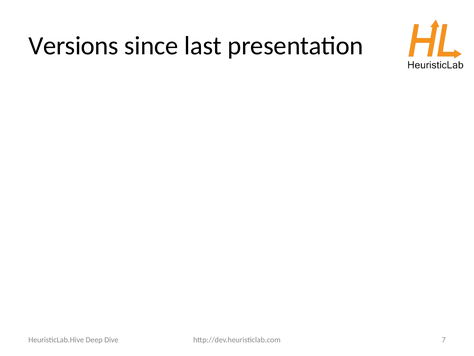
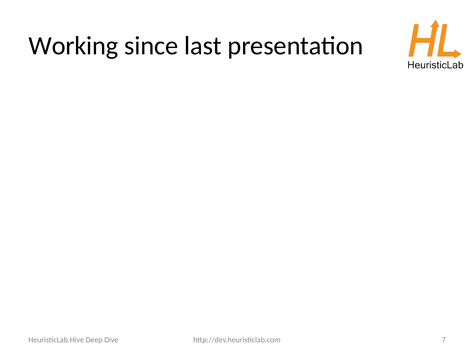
Versions: Versions -> Working
